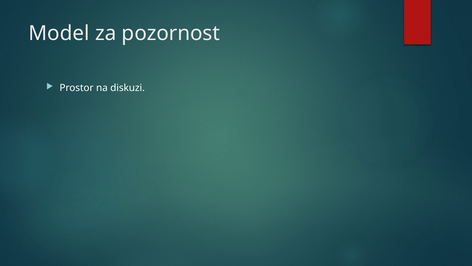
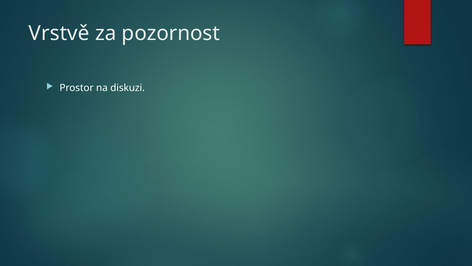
Model: Model -> Vrstvě
